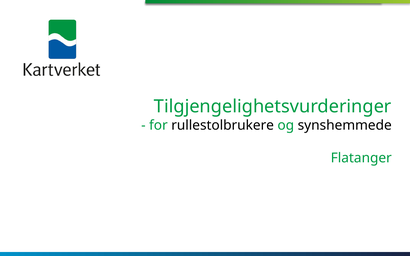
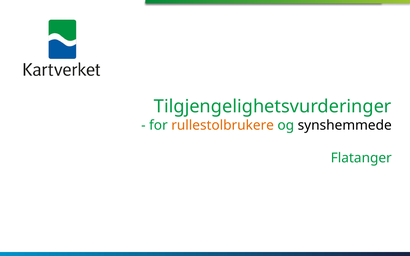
rullestolbrukere colour: black -> orange
